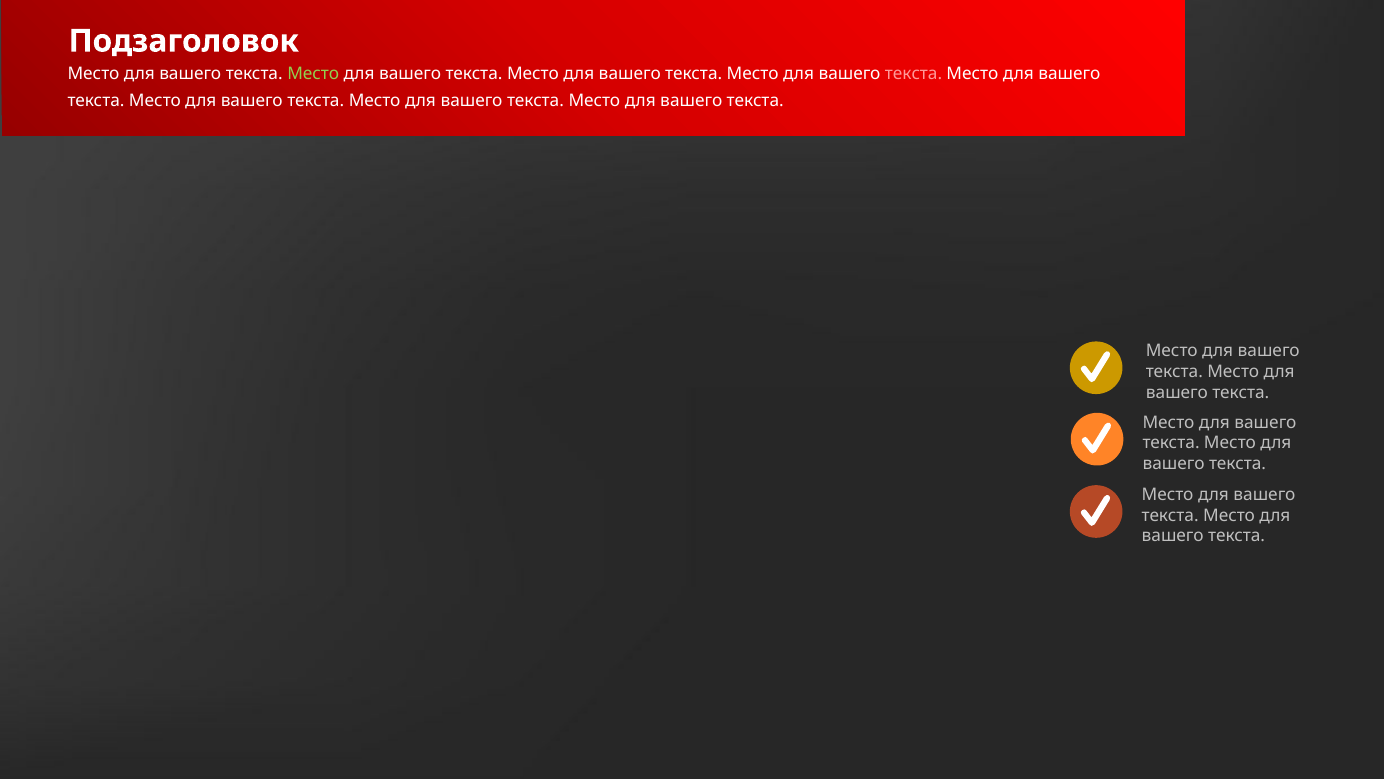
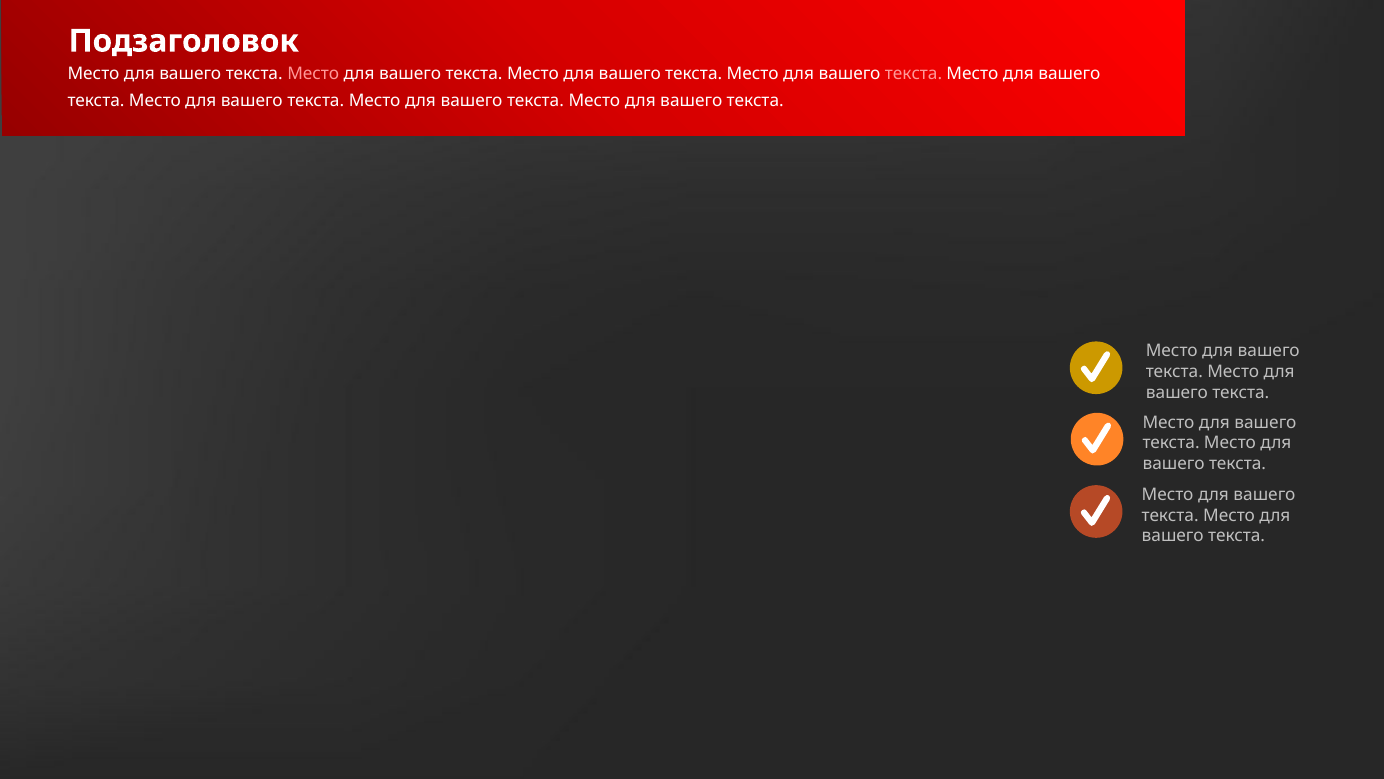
Место at (313, 74) colour: light green -> pink
